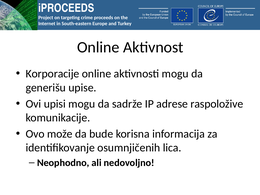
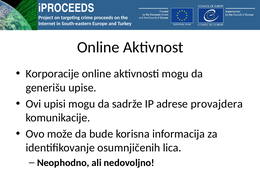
raspoložive: raspoložive -> provajdera
